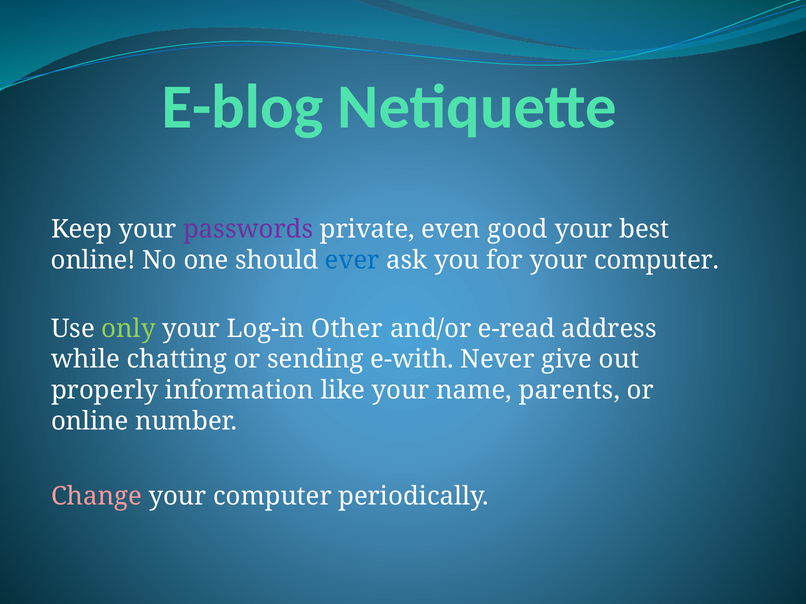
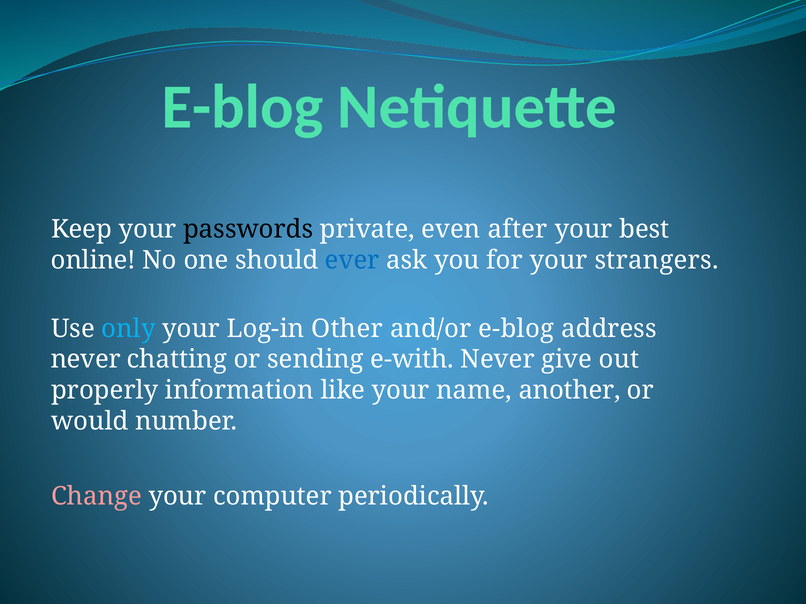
passwords colour: purple -> black
good: good -> after
for your computer: computer -> strangers
only colour: light green -> light blue
and/or e-read: e-read -> e-blog
while at (85, 360): while -> never
parents: parents -> another
online at (90, 421): online -> would
